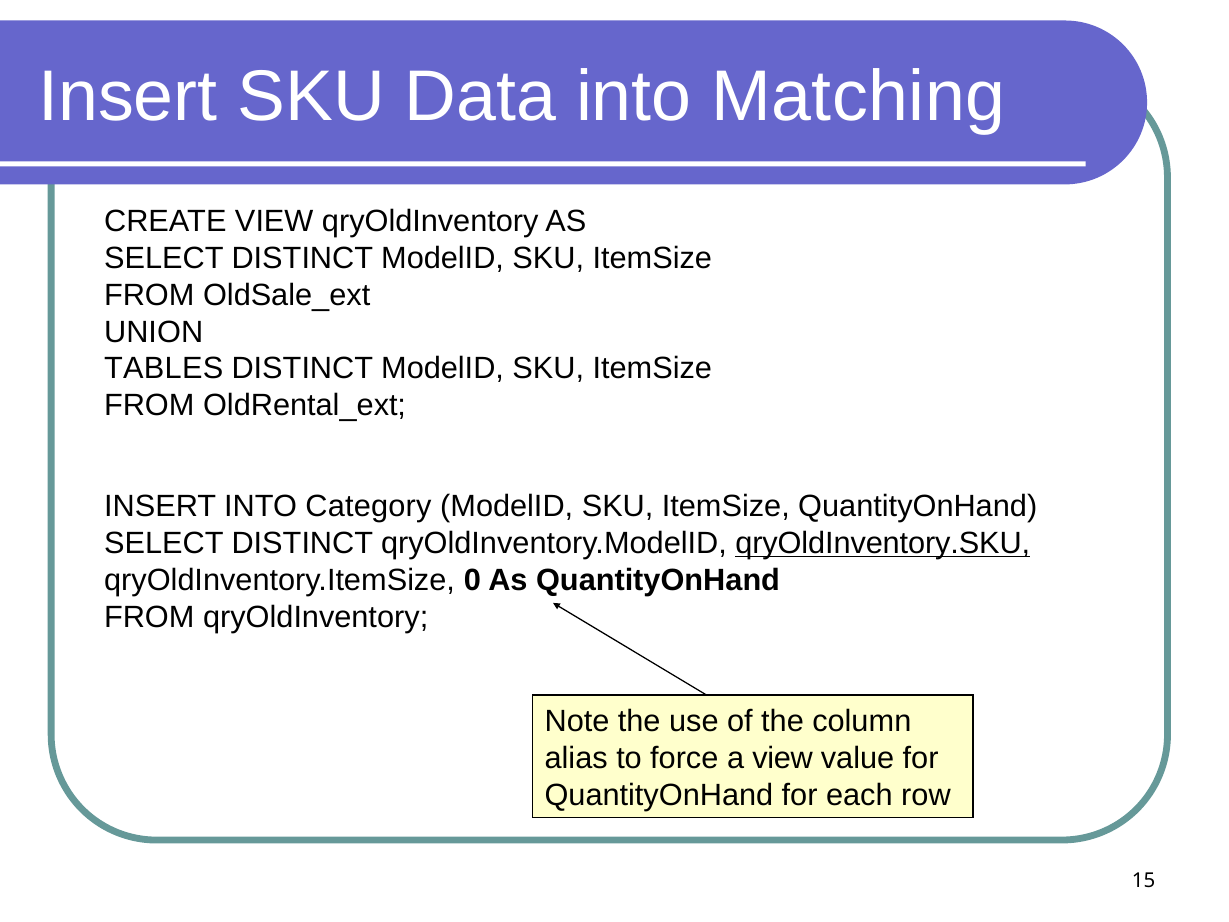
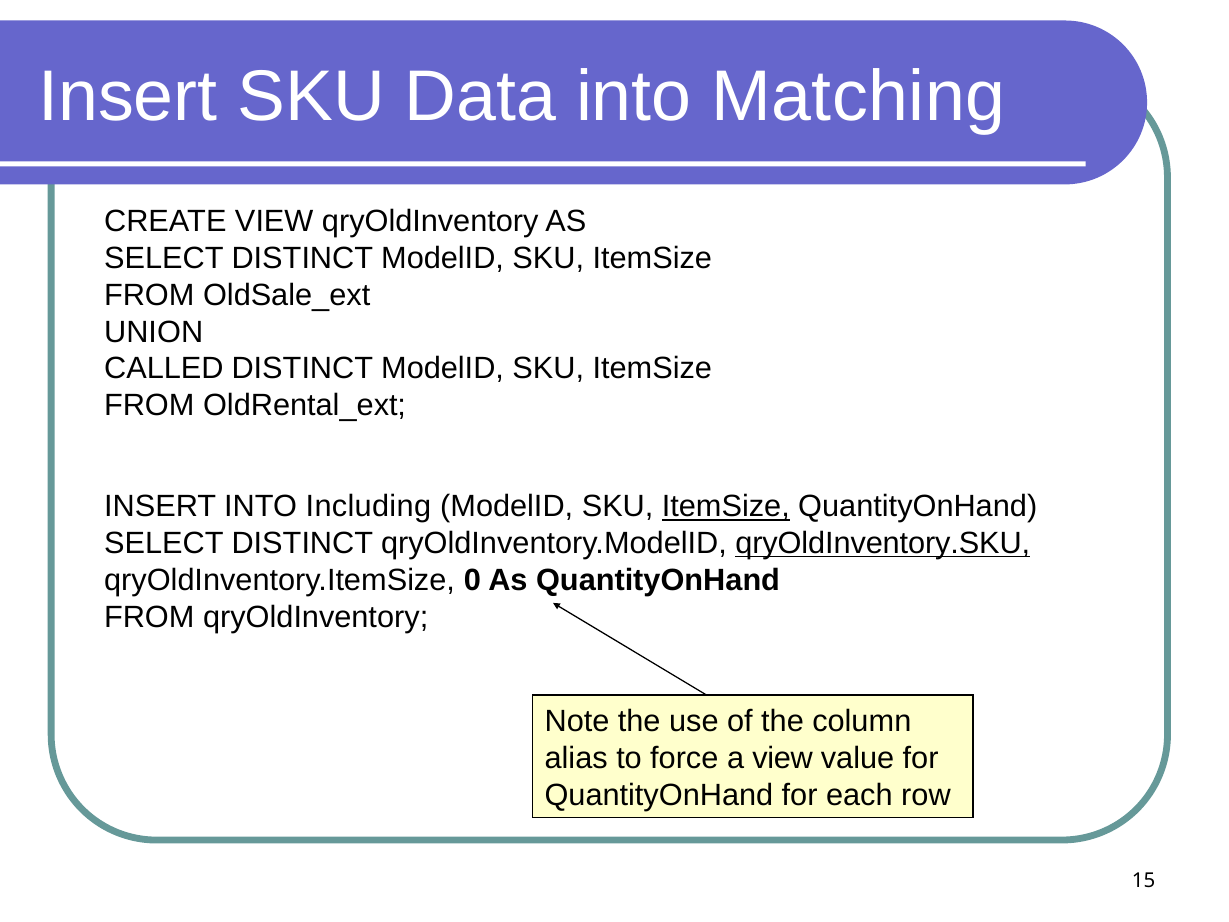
TABLES: TABLES -> CALLED
Category: Category -> Including
ItemSize at (726, 506) underline: none -> present
